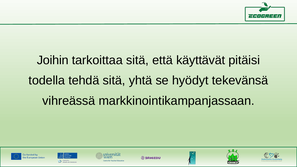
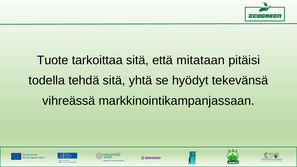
Joihin: Joihin -> Tuote
käyttävät: käyttävät -> mitataan
